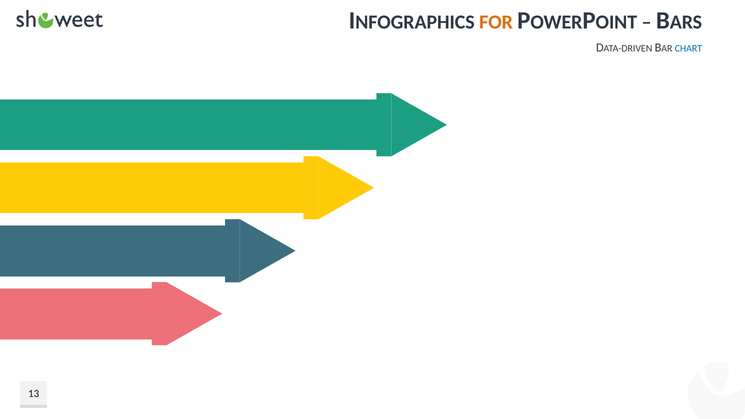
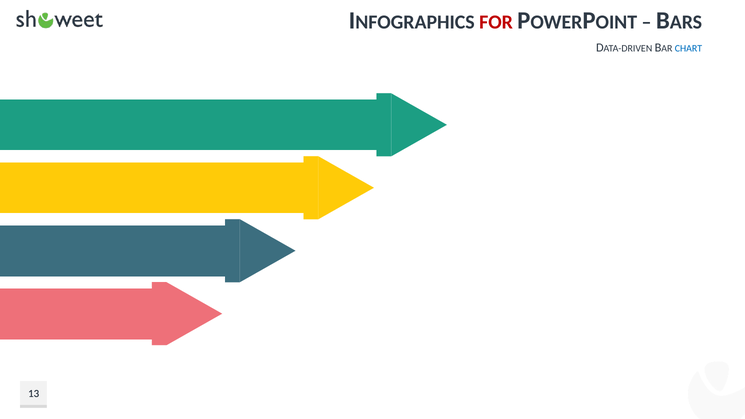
FOR colour: orange -> red
